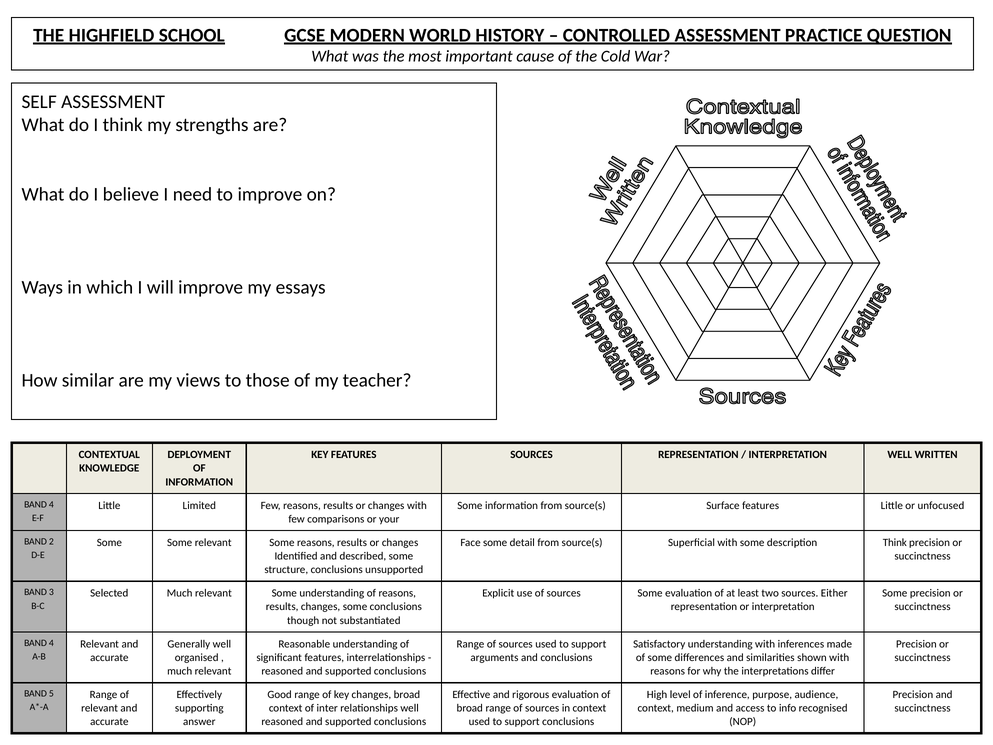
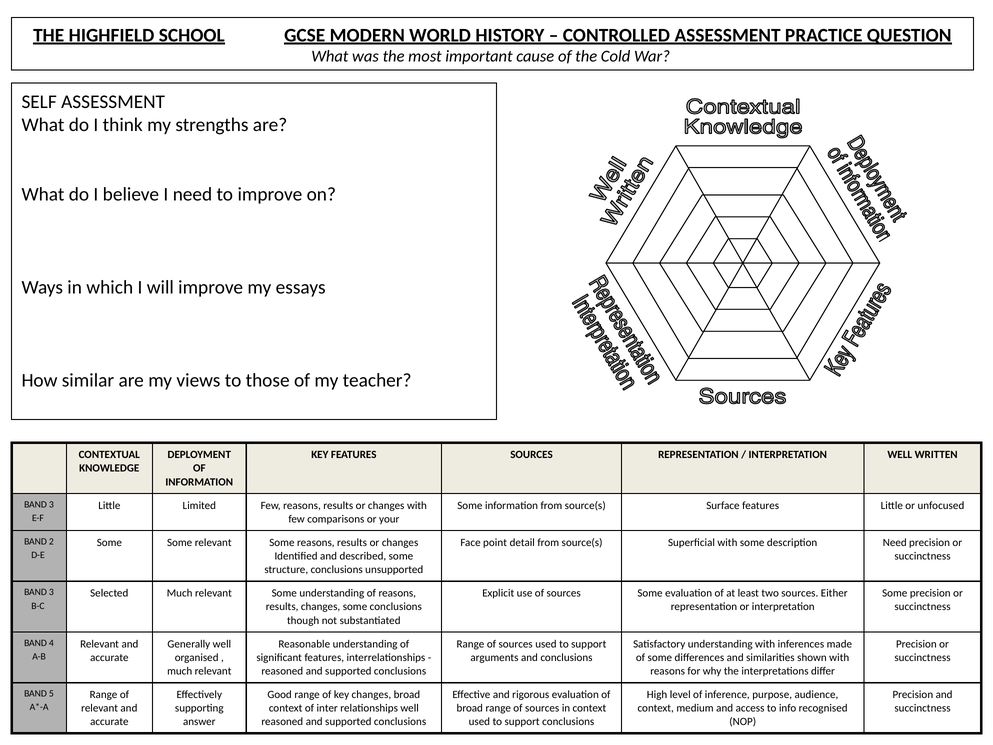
4 at (51, 504): 4 -> 3
Face some: some -> point
description Think: Think -> Need
